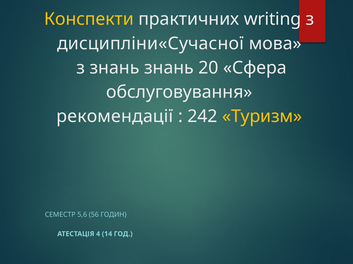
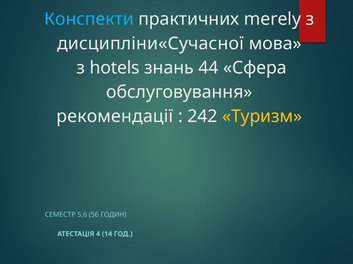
Конспекти colour: yellow -> light blue
writing: writing -> merely
з знань: знань -> hotels
20: 20 -> 44
